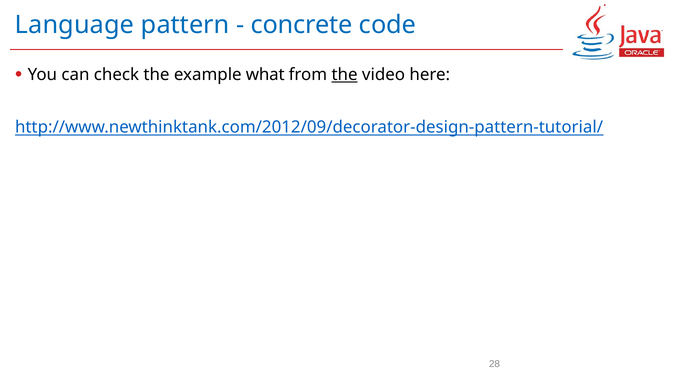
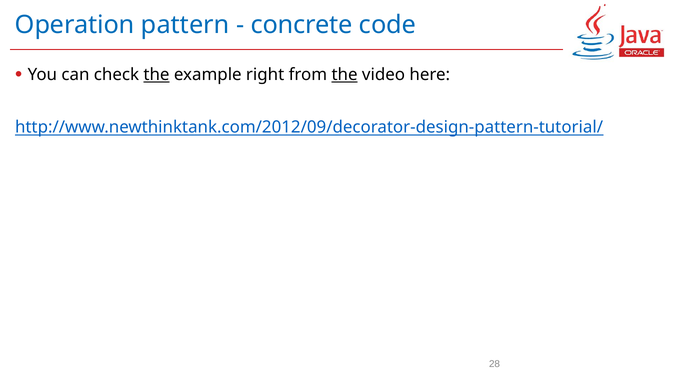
Language: Language -> Operation
the at (156, 75) underline: none -> present
what: what -> right
